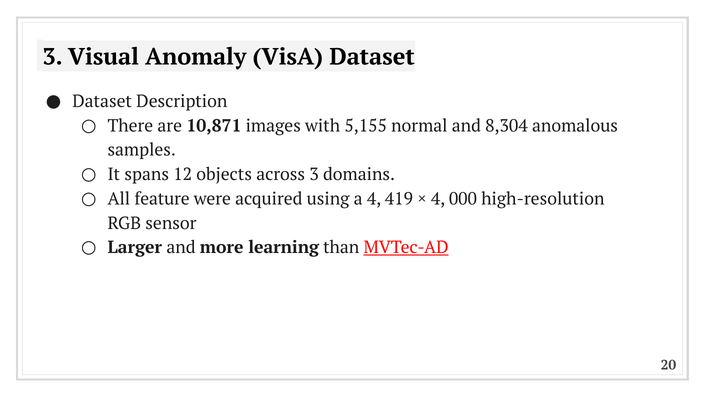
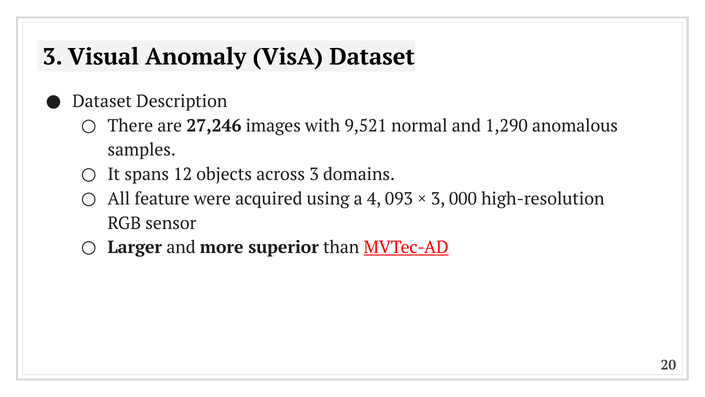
10,871: 10,871 -> 27,246
5,155: 5,155 -> 9,521
8,304: 8,304 -> 1,290
419: 419 -> 093
4 at (438, 199): 4 -> 3
learning: learning -> superior
